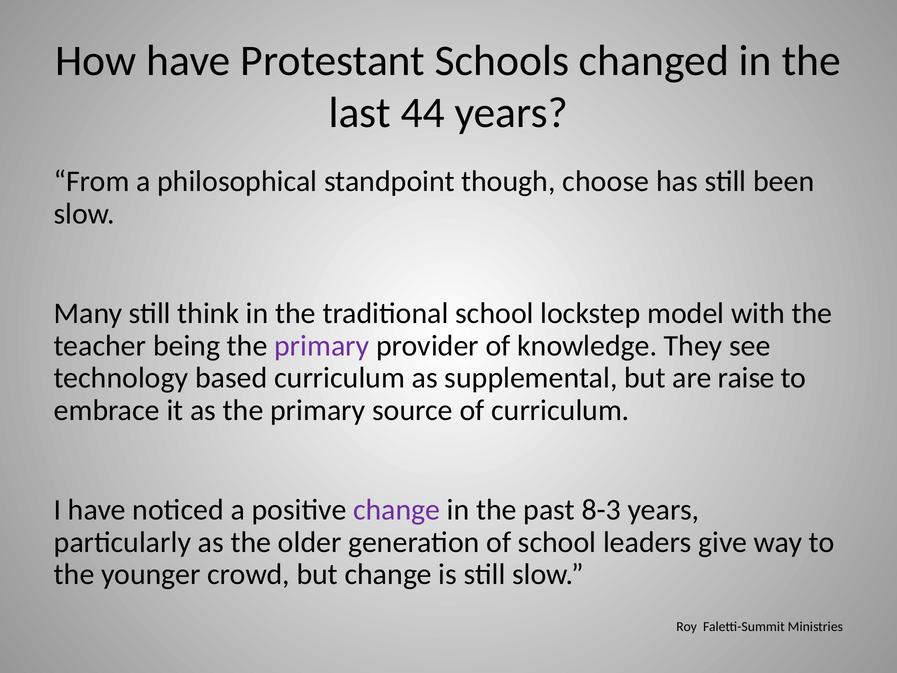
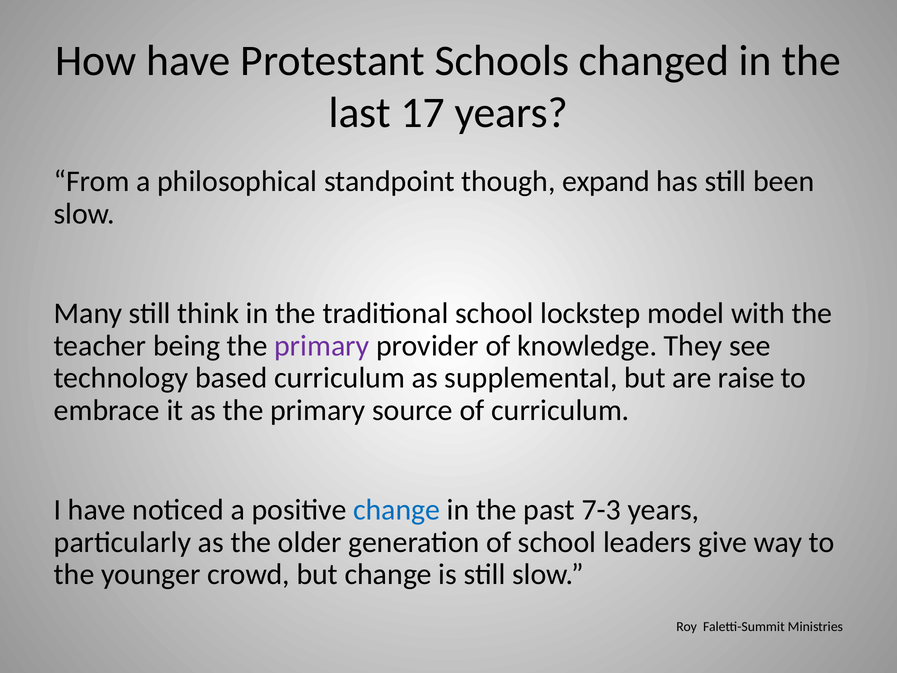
44: 44 -> 17
choose: choose -> expand
change at (397, 510) colour: purple -> blue
8-3: 8-3 -> 7-3
